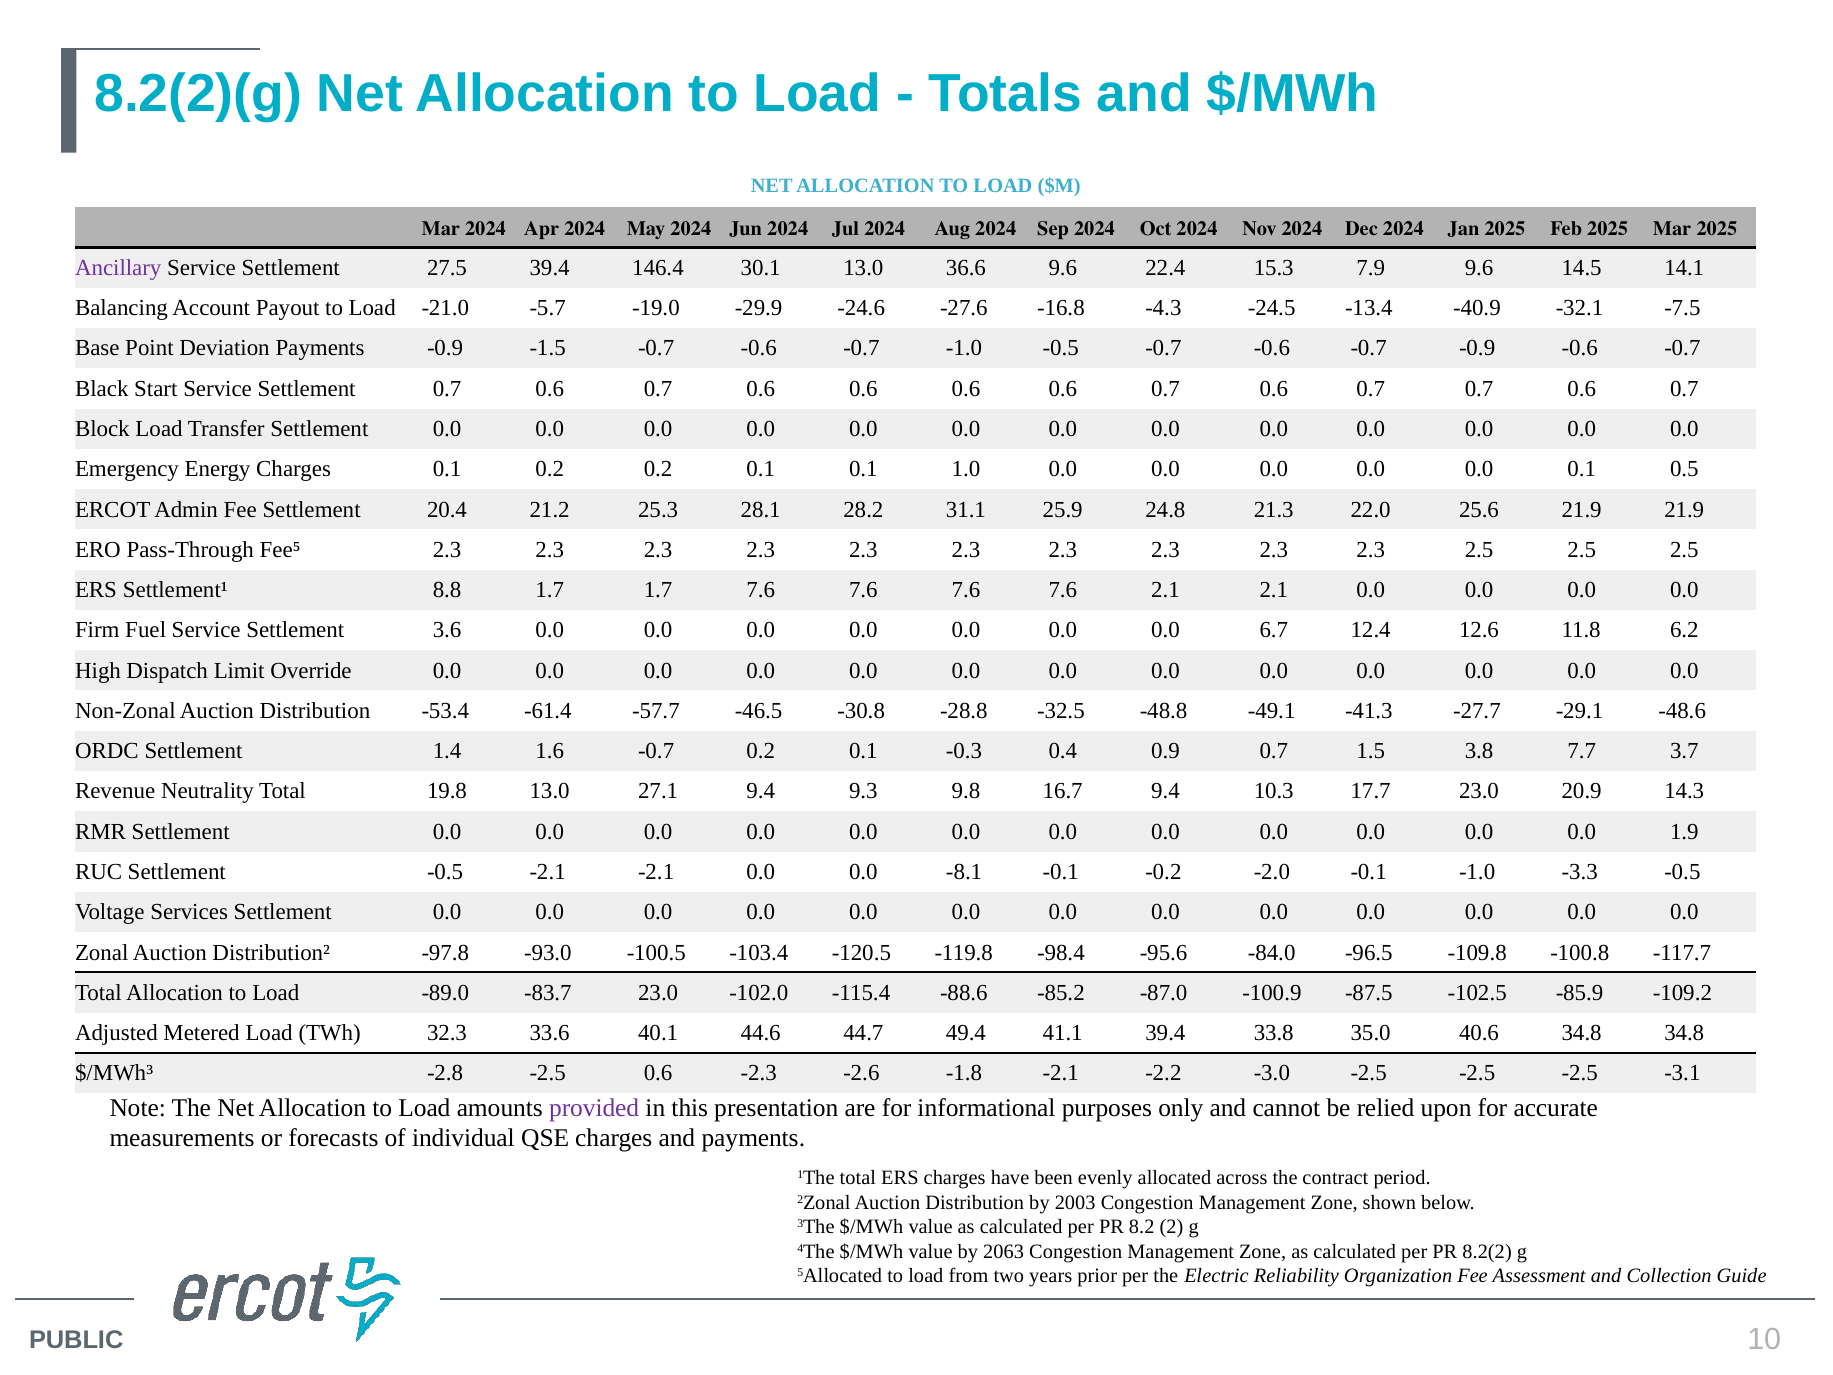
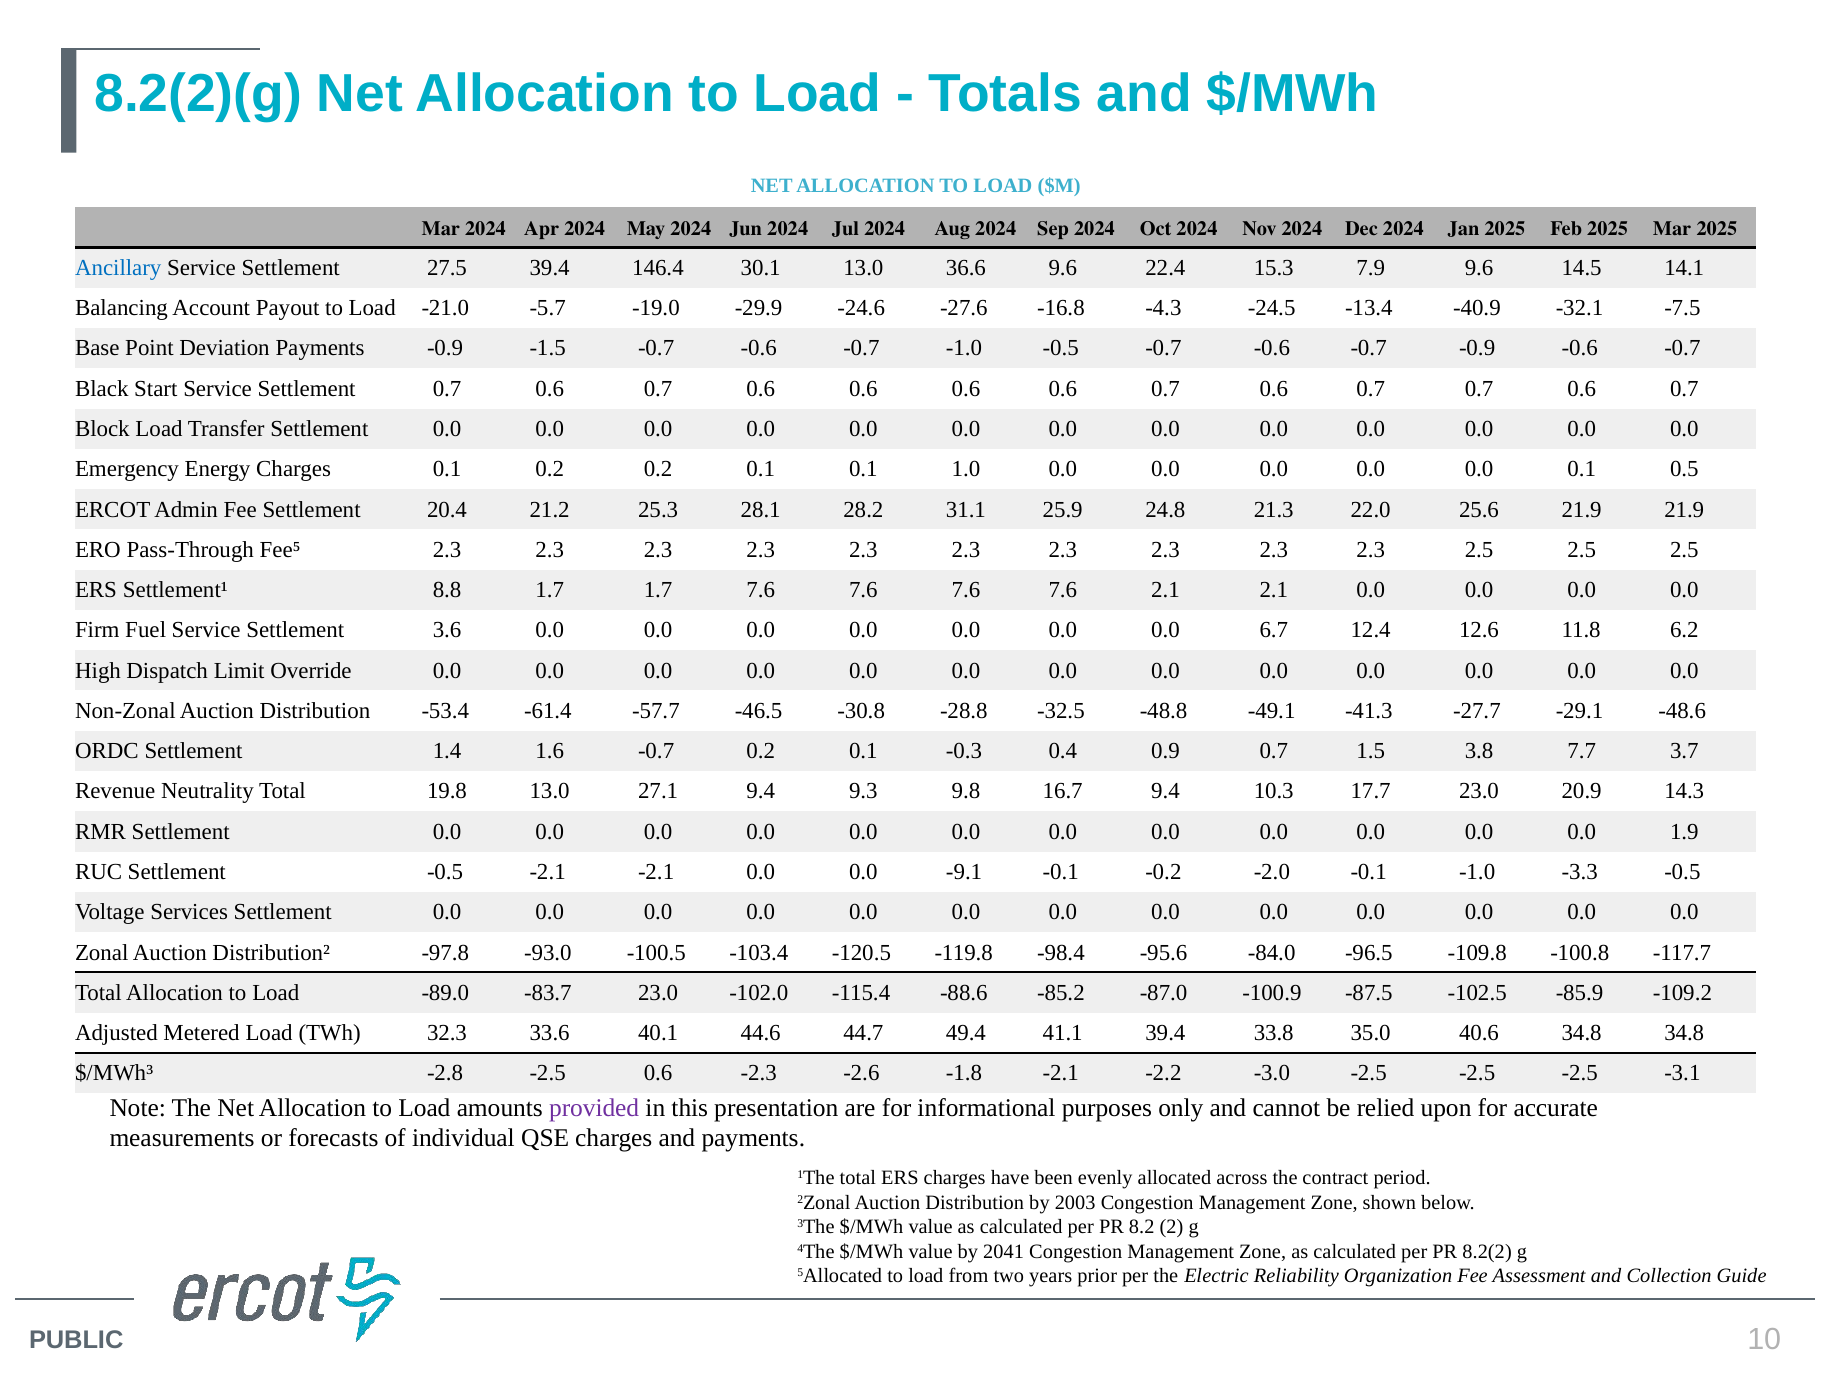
Ancillary colour: purple -> blue
-8.1: -8.1 -> -9.1
2063: 2063 -> 2041
